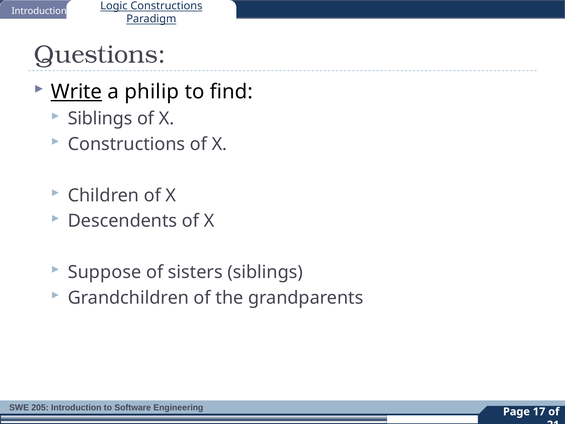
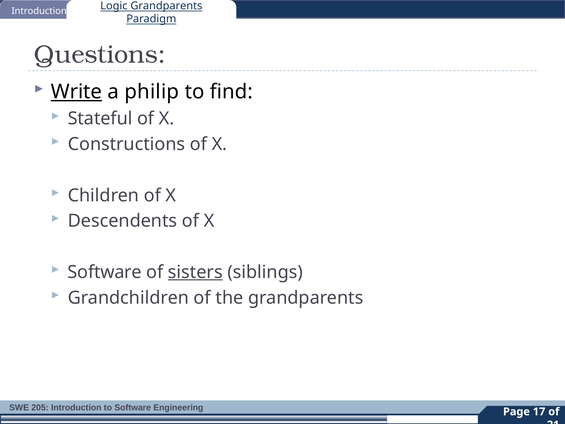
Logic Constructions: Constructions -> Grandparents
Siblings at (100, 119): Siblings -> Stateful
Suppose at (105, 272): Suppose -> Software
sisters underline: none -> present
